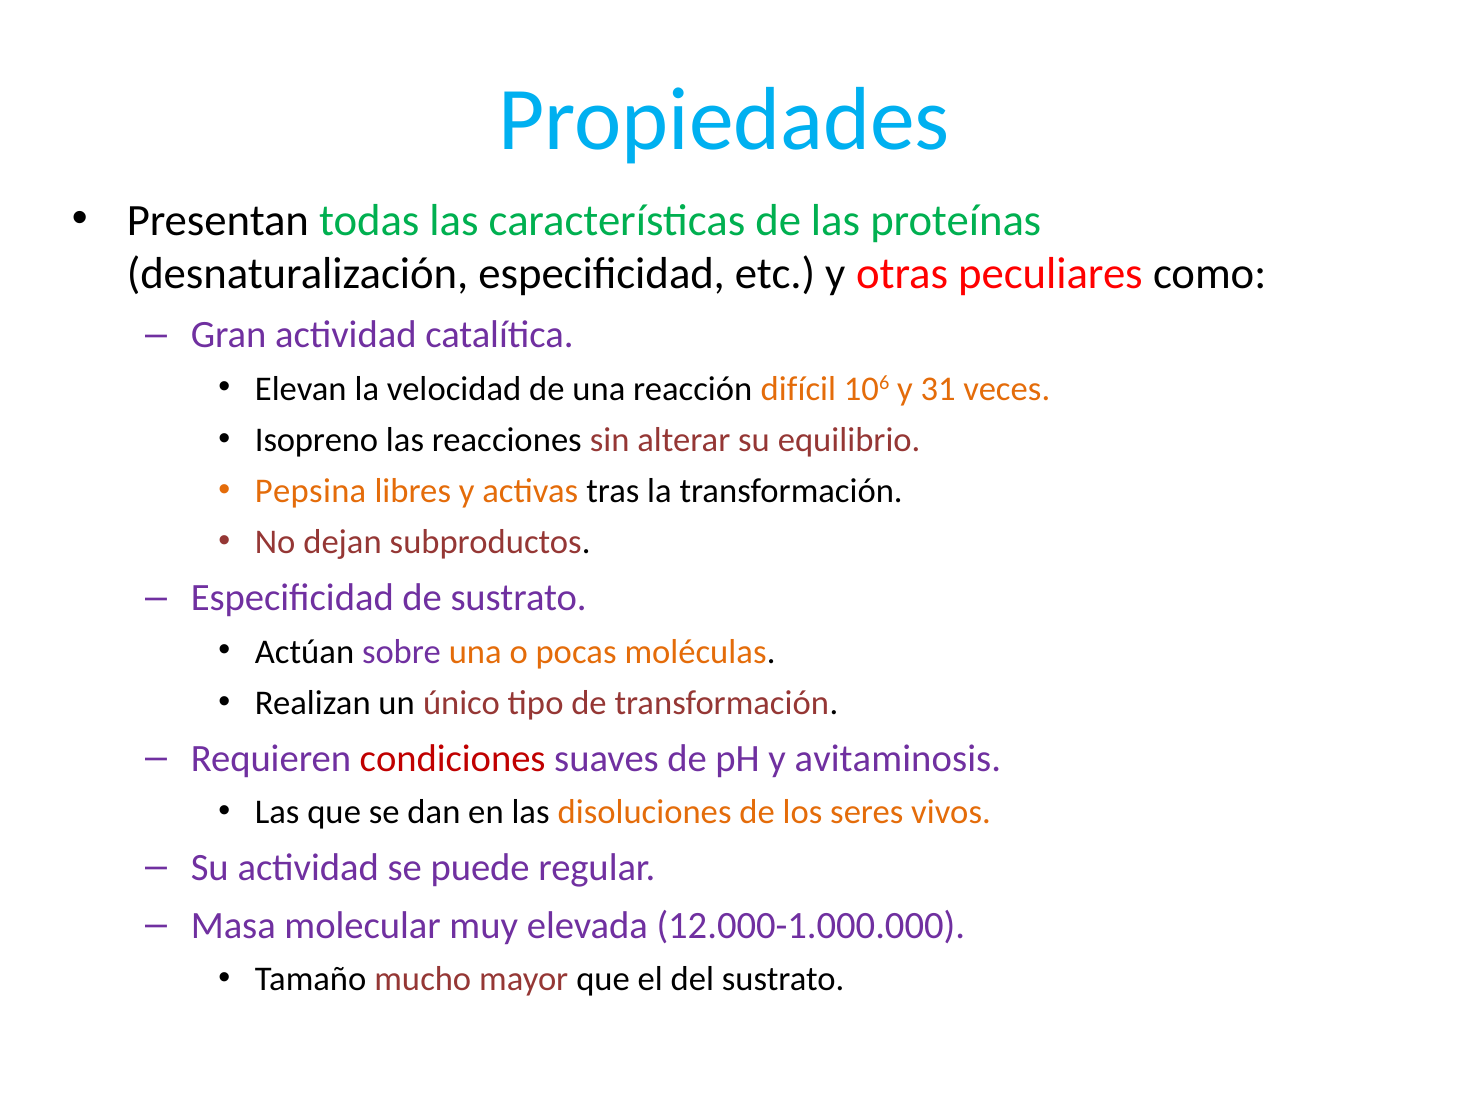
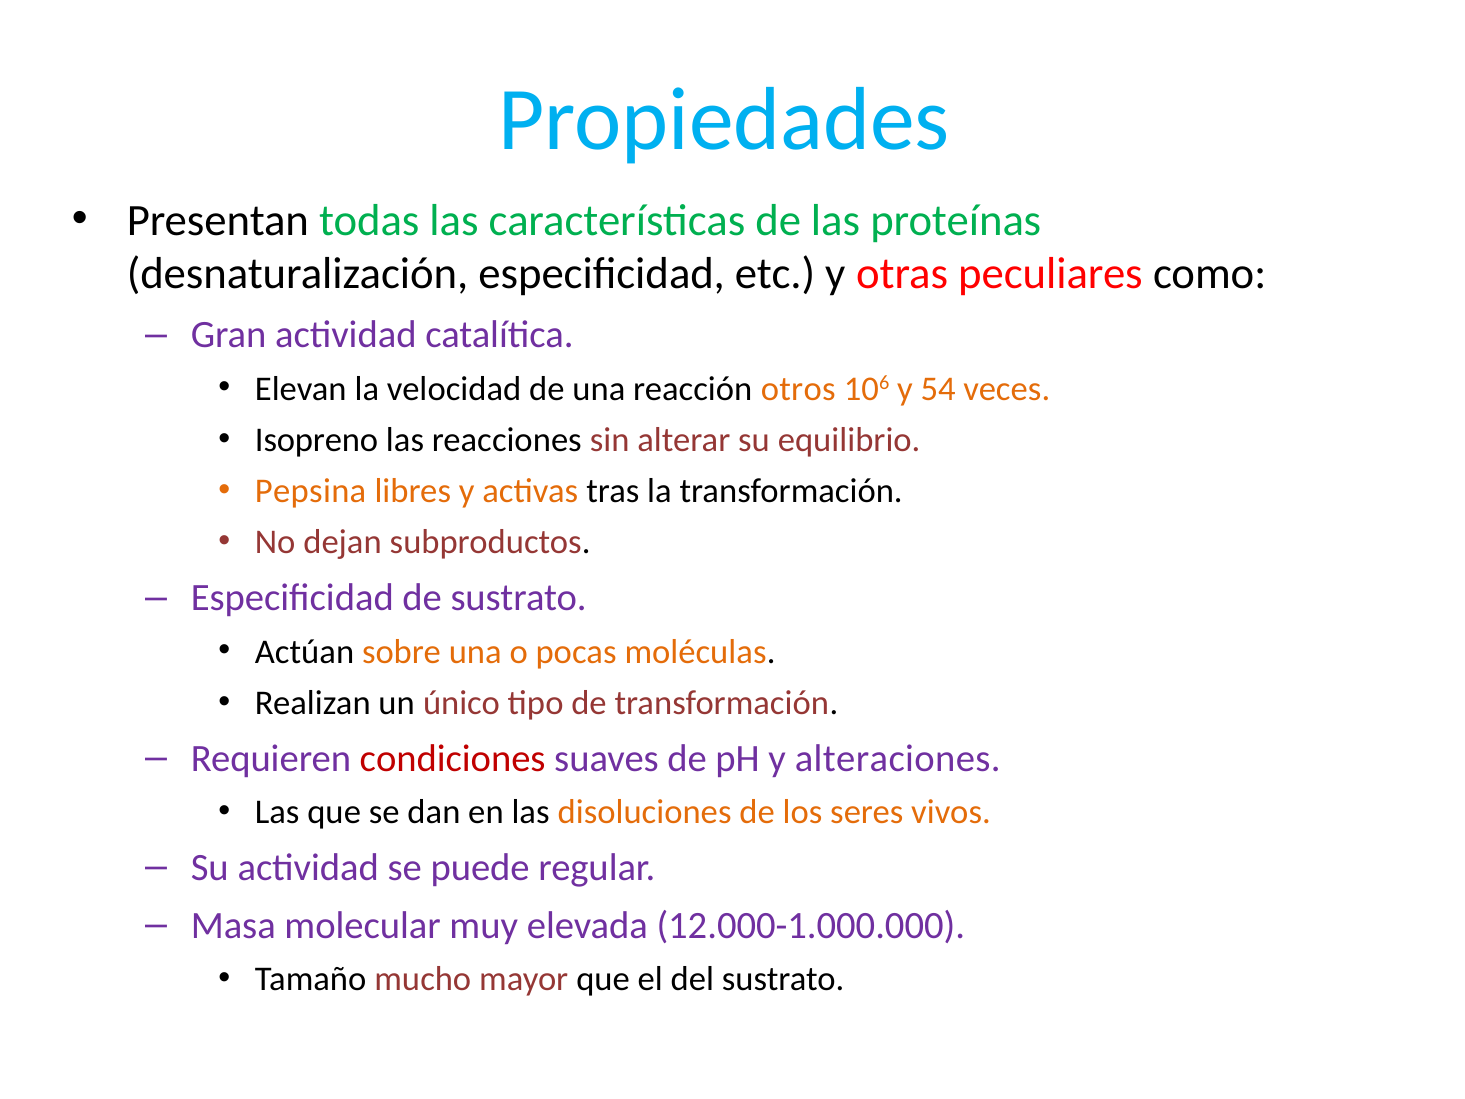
difícil: difícil -> otros
31: 31 -> 54
sobre colour: purple -> orange
avitaminosis: avitaminosis -> alteraciones
